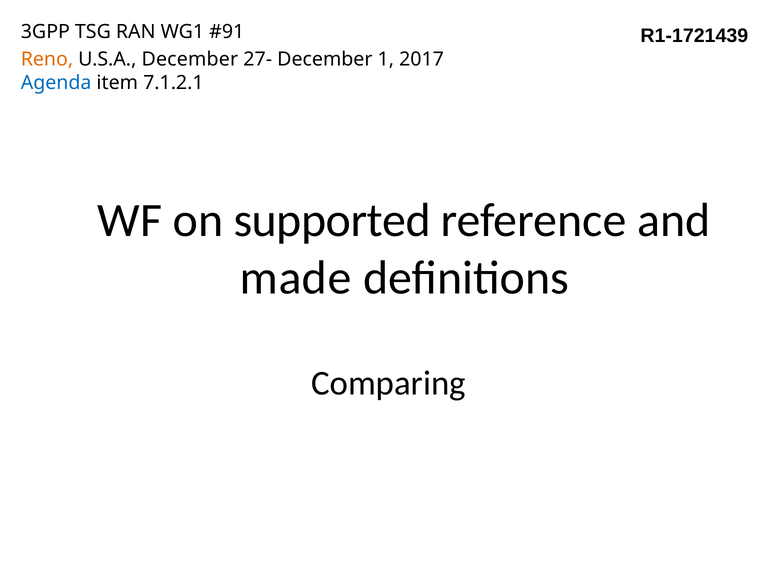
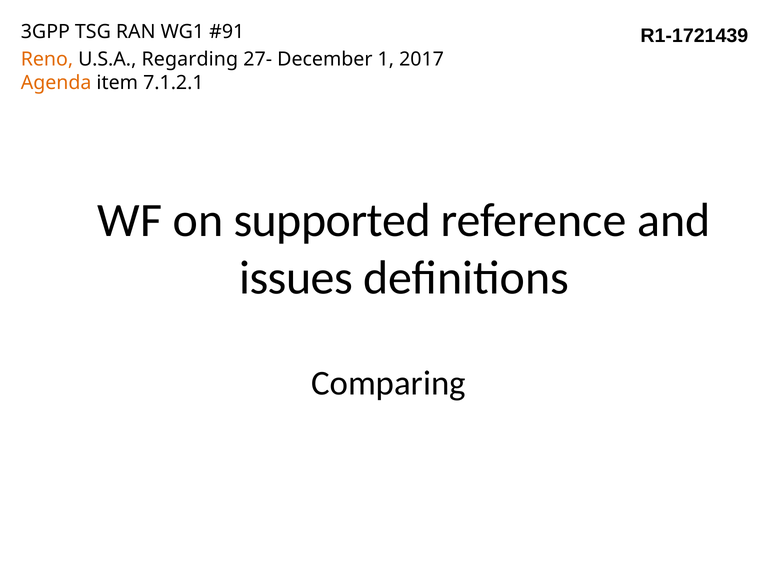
U.S.A December: December -> Regarding
Agenda colour: blue -> orange
made: made -> issues
